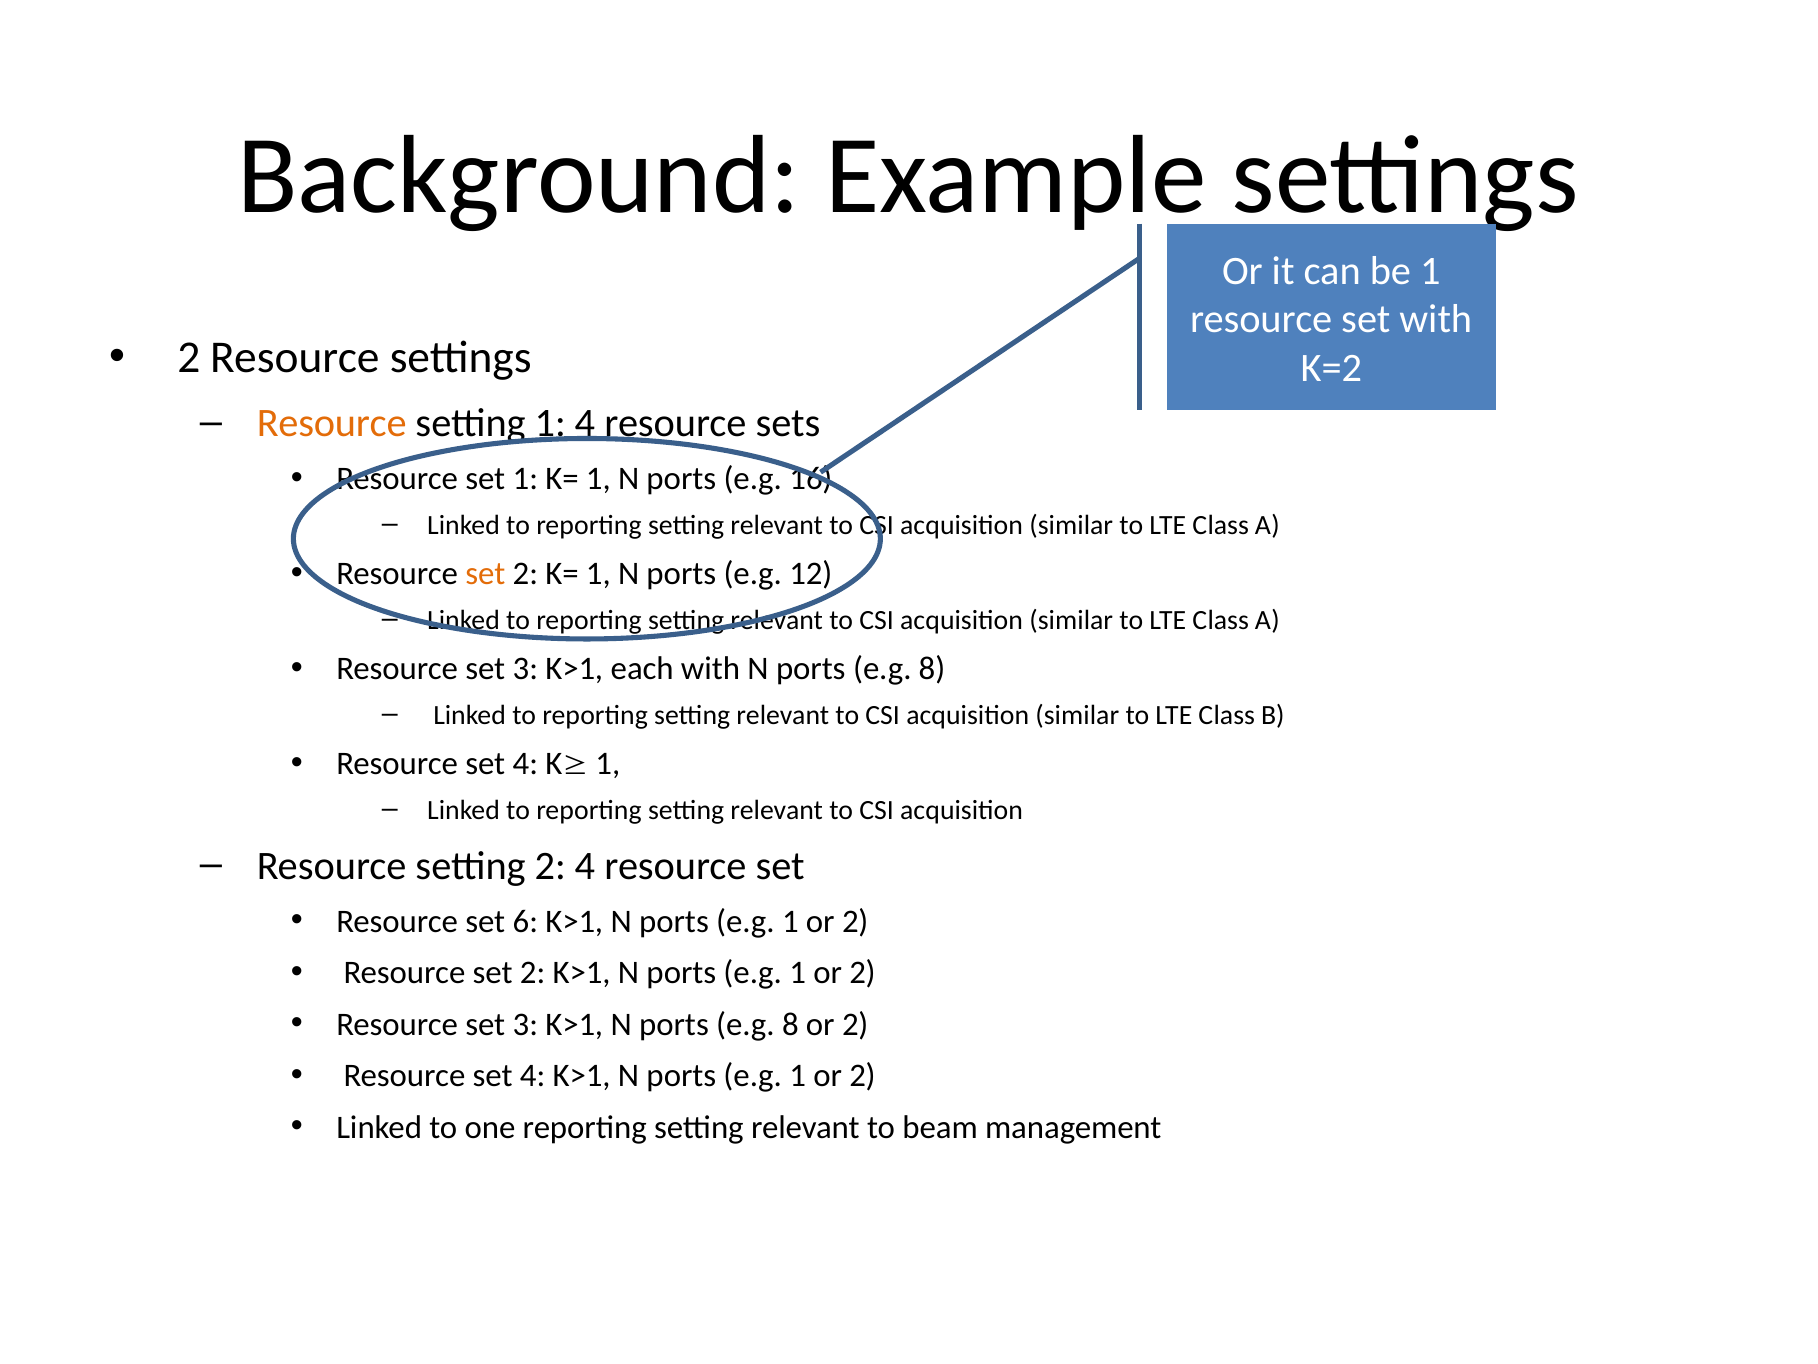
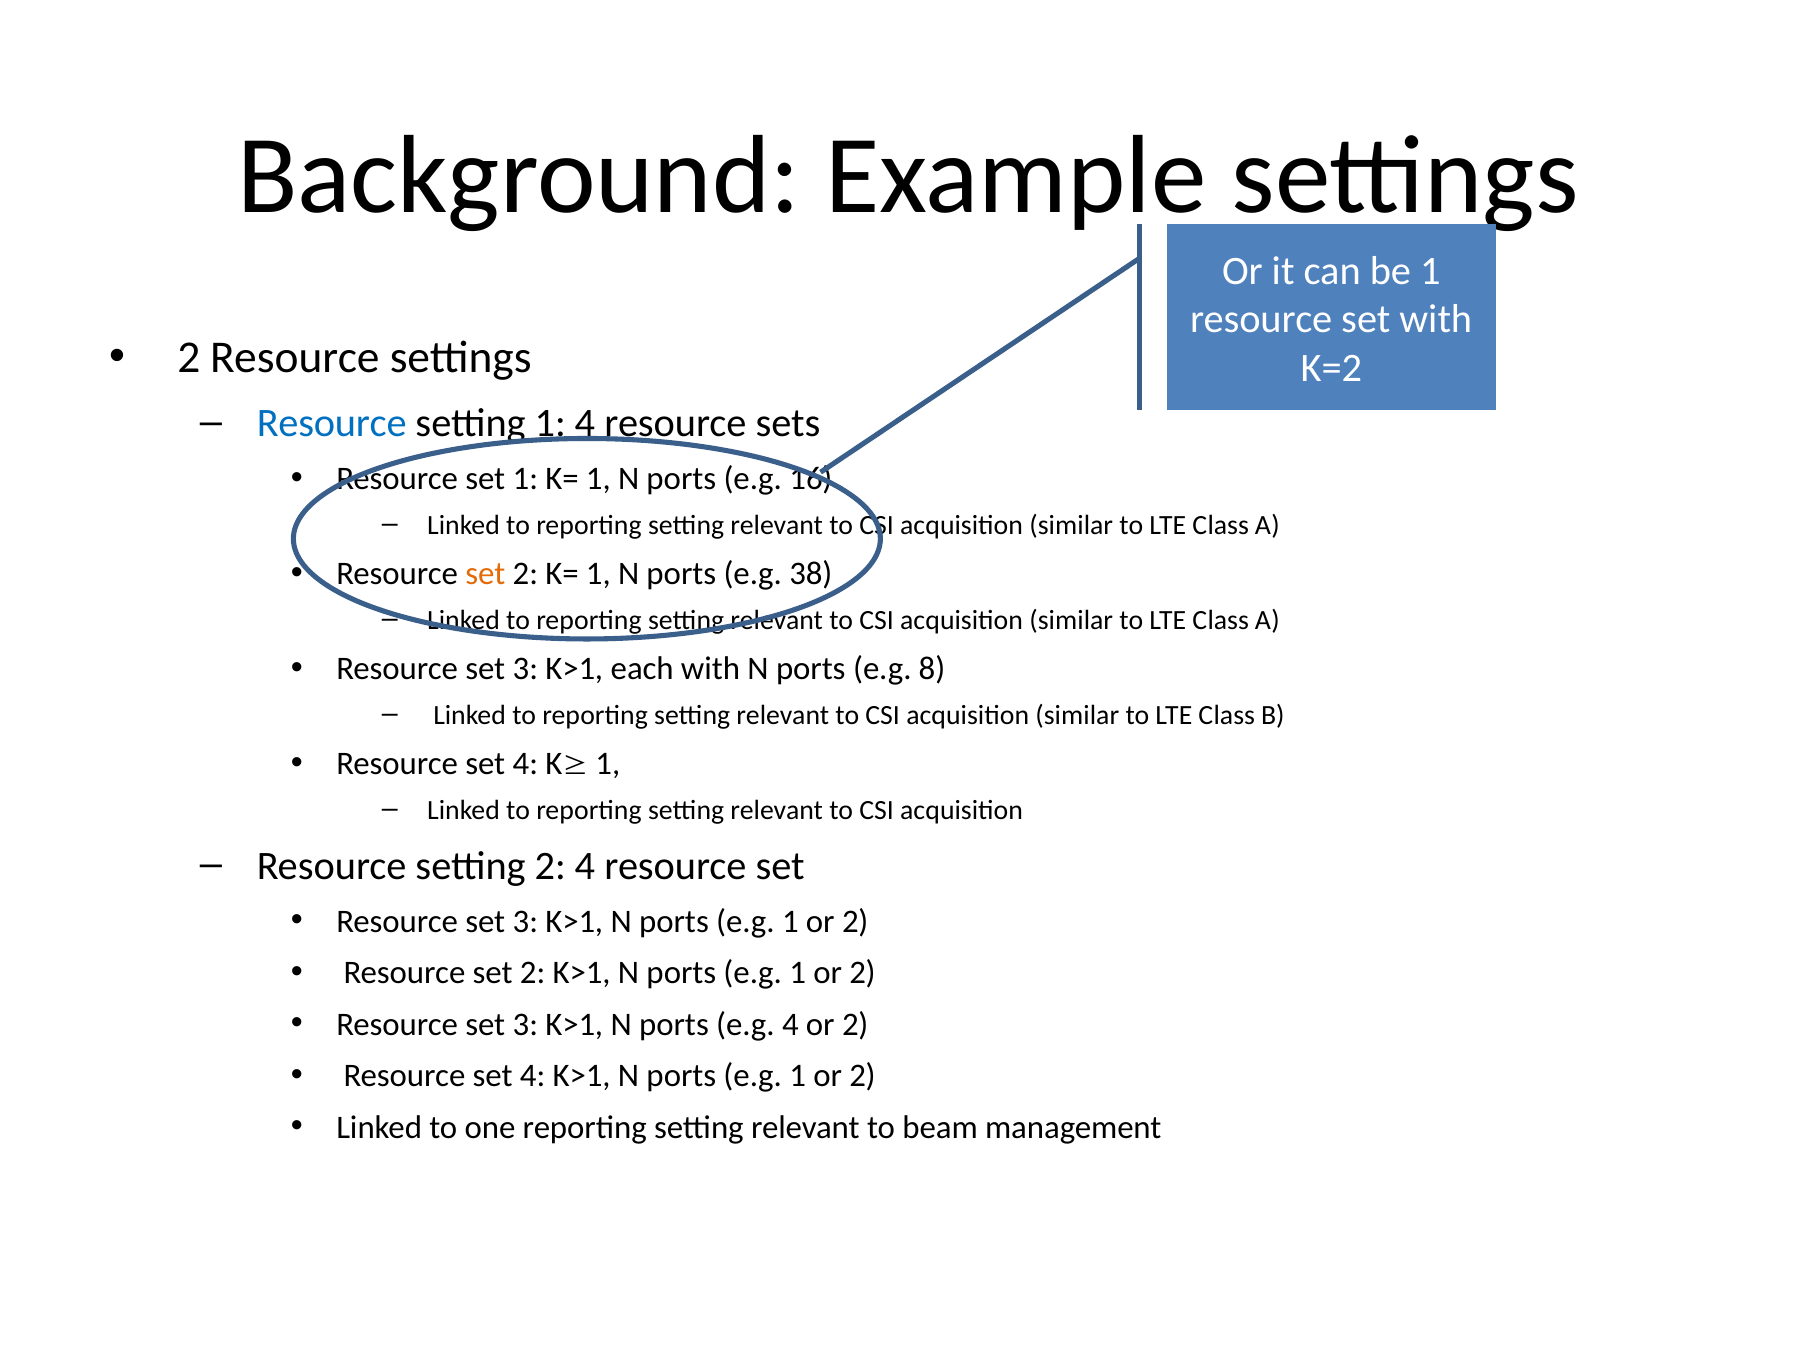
Resource at (332, 423) colour: orange -> blue
12: 12 -> 38
6 at (525, 921): 6 -> 3
8 at (790, 1024): 8 -> 4
